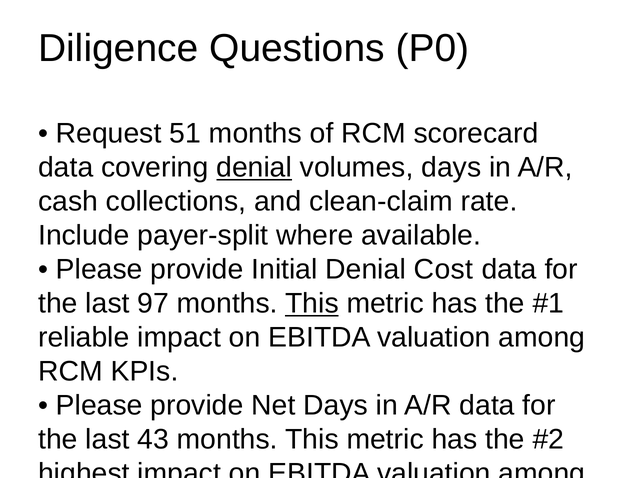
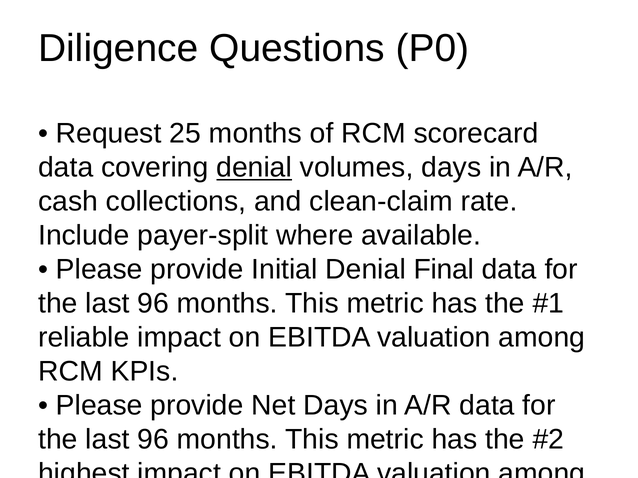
51: 51 -> 25
Denial Cost: Cost -> Final
97 at (153, 304): 97 -> 96
This at (312, 304) underline: present -> none
43 at (153, 440): 43 -> 96
